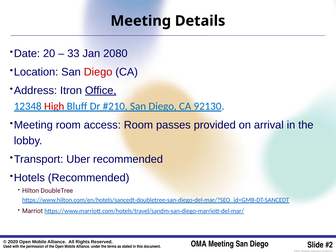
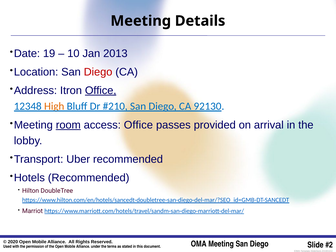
20: 20 -> 19
33: 33 -> 10
2080: 2080 -> 2013
High colour: red -> orange
room at (68, 125) underline: none -> present
access Room: Room -> Office
